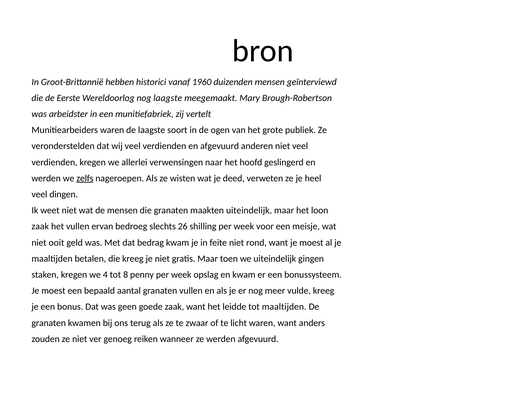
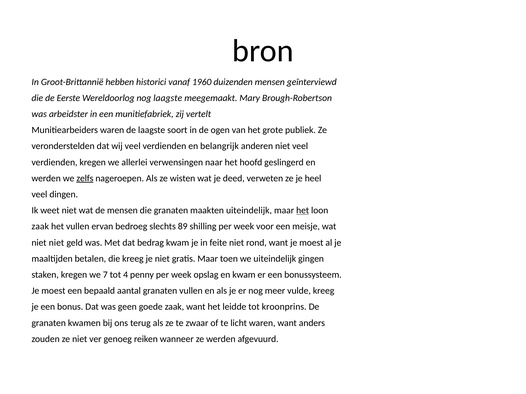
en afgevuurd: afgevuurd -> belangrijk
het at (303, 211) underline: none -> present
26: 26 -> 89
niet ooit: ooit -> niet
4: 4 -> 7
8: 8 -> 4
tot maaltijden: maaltijden -> kroonprins
